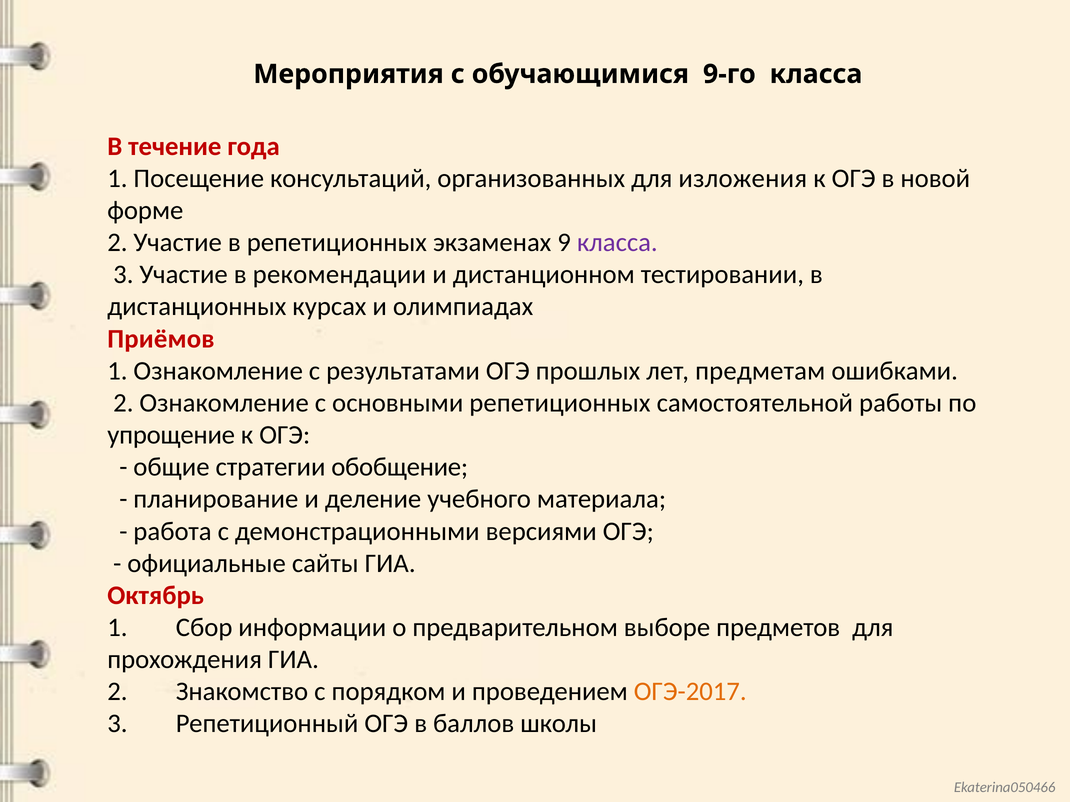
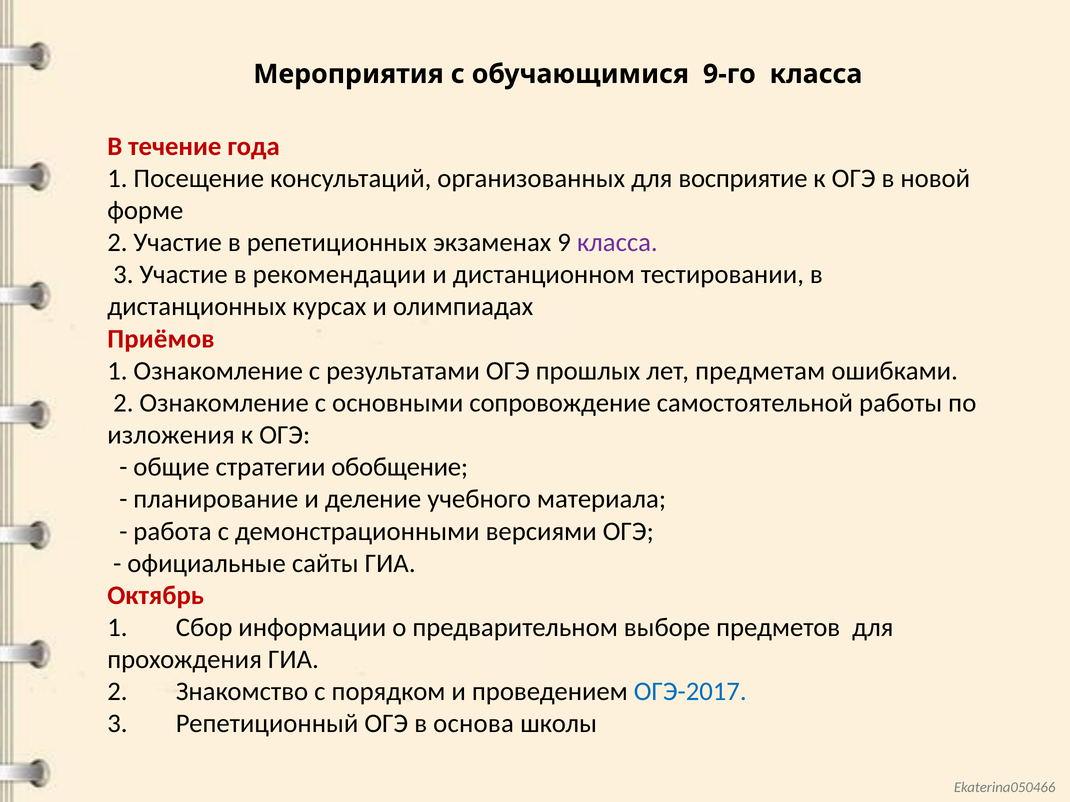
изложения: изложения -> восприятие
основными репетиционных: репетиционных -> сопровождение
упрощение: упрощение -> изложения
ОГЭ-2017 colour: orange -> blue
баллов: баллов -> основа
